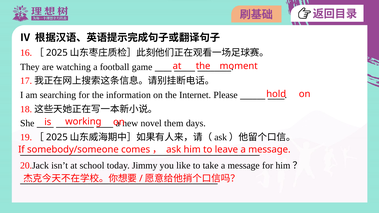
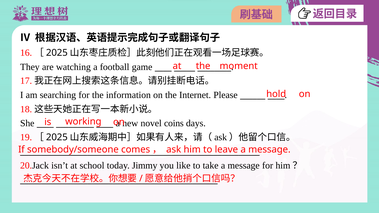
them: them -> coins
